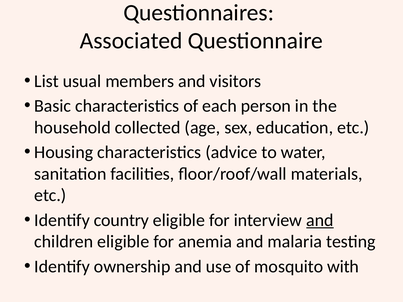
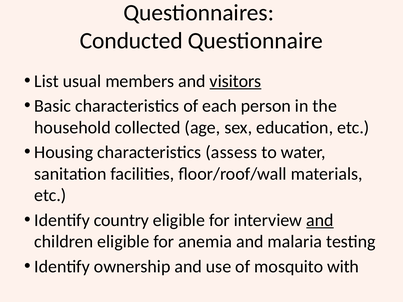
Associated: Associated -> Conducted
visitors underline: none -> present
advice: advice -> assess
